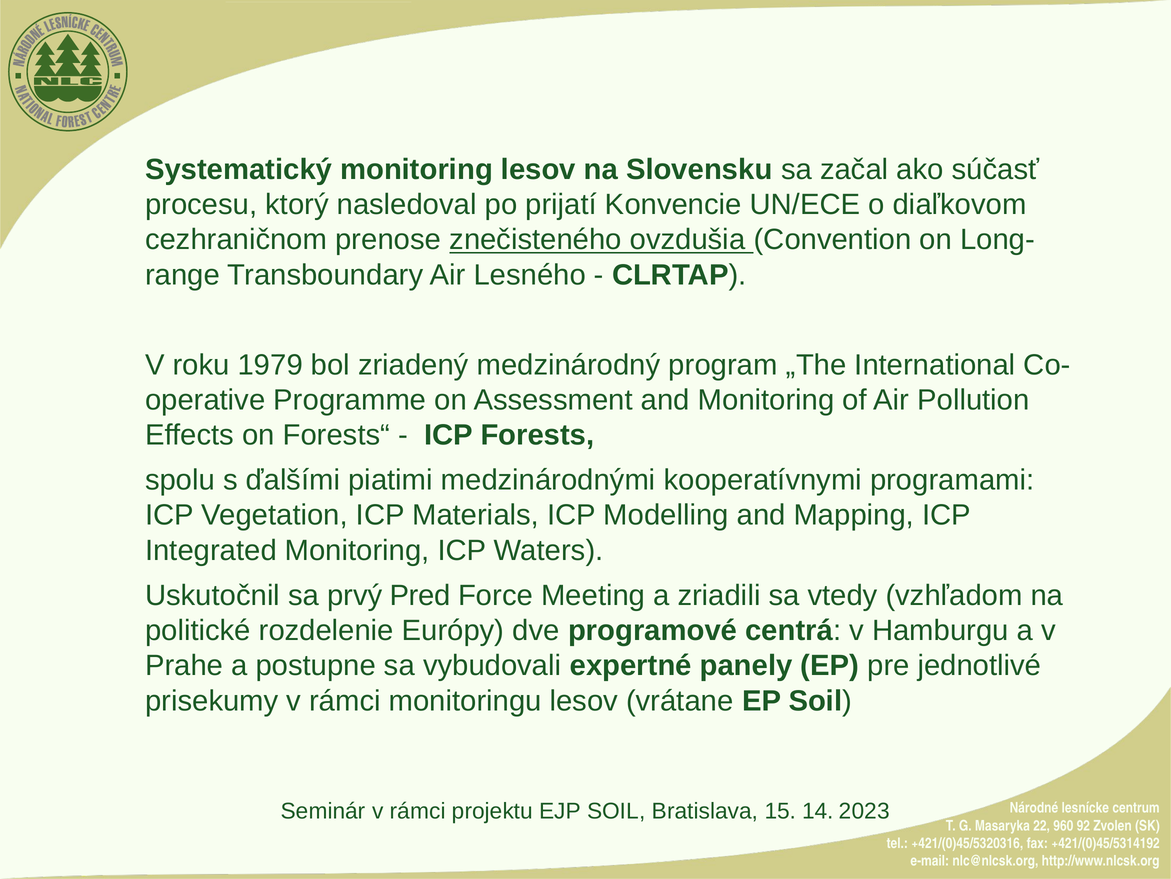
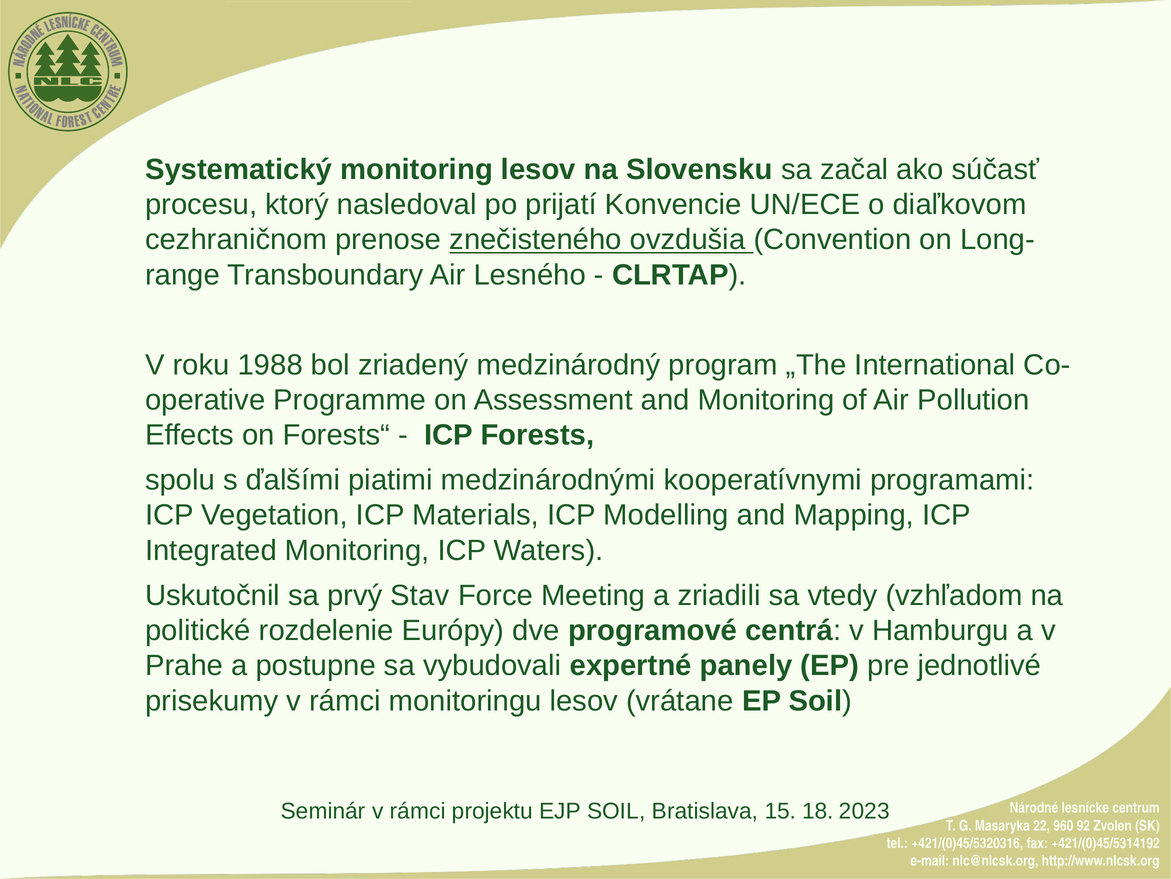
1979: 1979 -> 1988
Pred: Pred -> Stav
14: 14 -> 18
